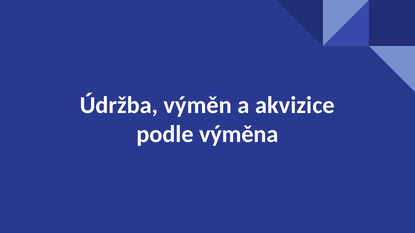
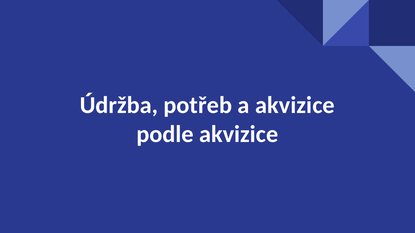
výměn: výměn -> potřeb
podle výměna: výměna -> akvizice
